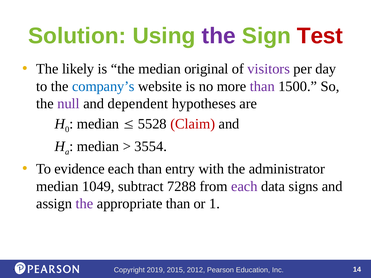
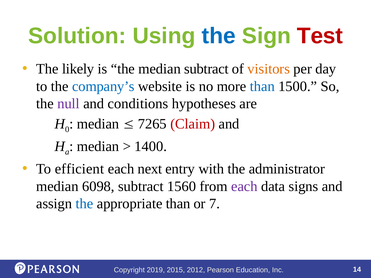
the at (219, 36) colour: purple -> blue
median original: original -> subtract
visitors colour: purple -> orange
than at (262, 86) colour: purple -> blue
dependent: dependent -> conditions
5528: 5528 -> 7265
3554: 3554 -> 1400
evidence: evidence -> efficient
each than: than -> next
1049: 1049 -> 6098
7288: 7288 -> 1560
the at (84, 204) colour: purple -> blue
1: 1 -> 7
